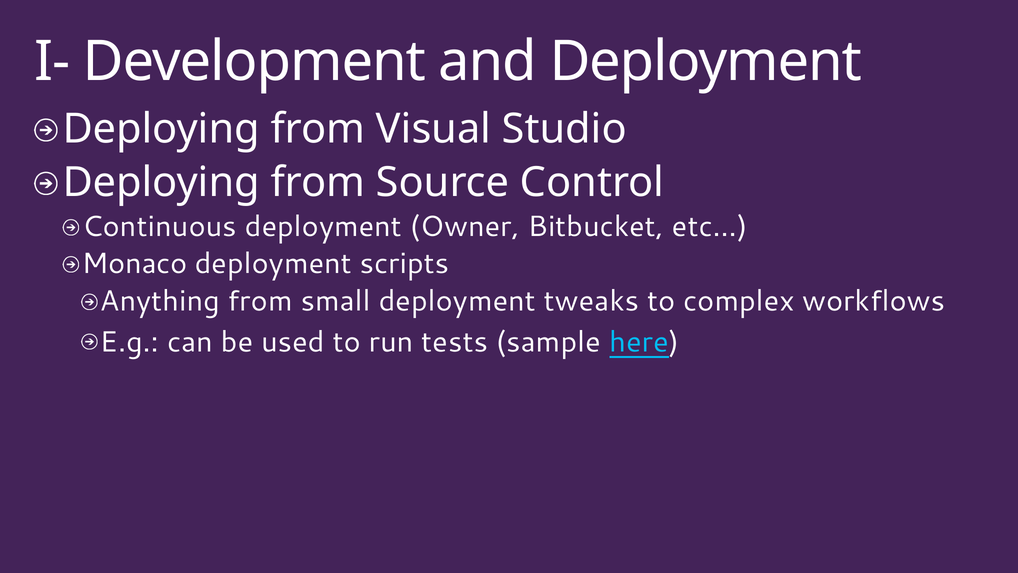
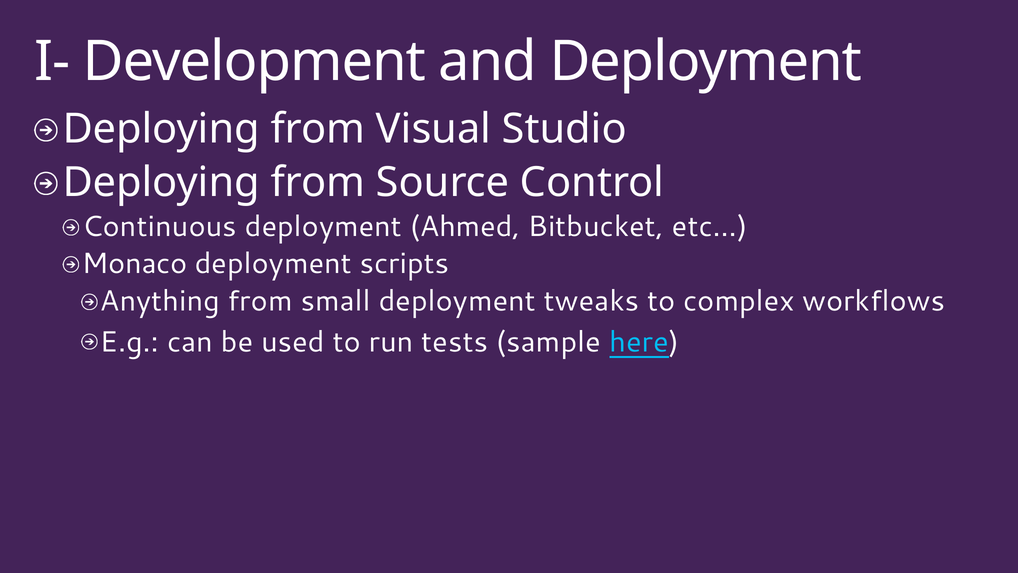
Owner: Owner -> Ahmed
